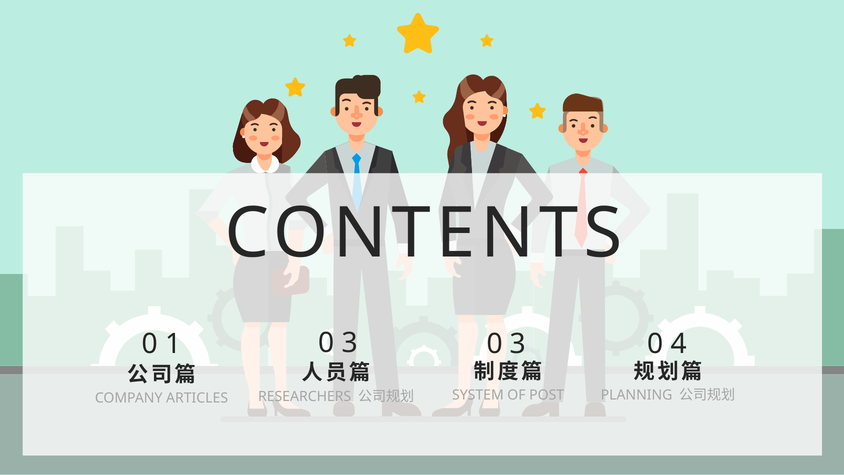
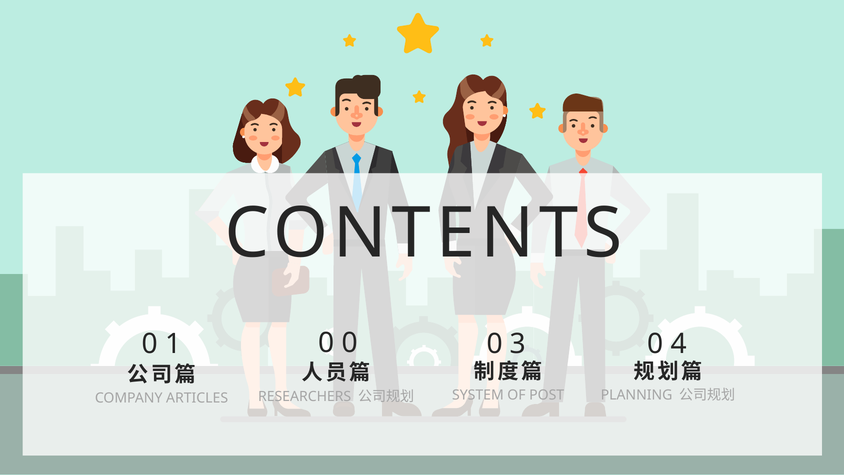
3 at (350, 343): 3 -> 0
